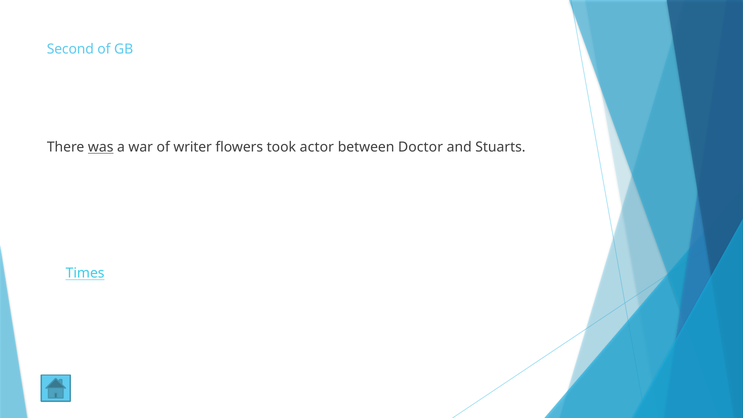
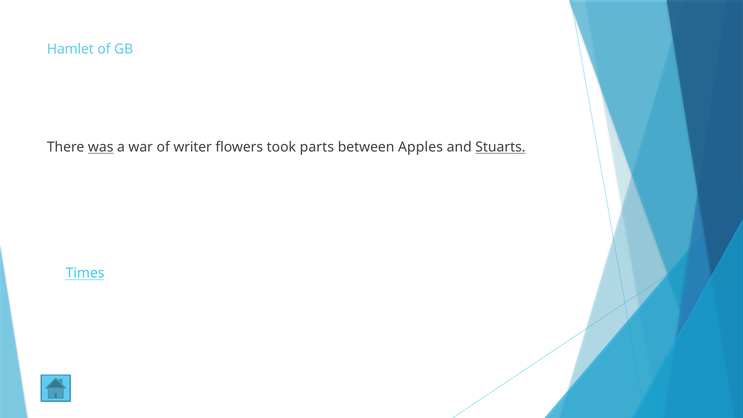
Second: Second -> Hamlet
actor: actor -> parts
Doctor: Doctor -> Apples
Stuarts underline: none -> present
